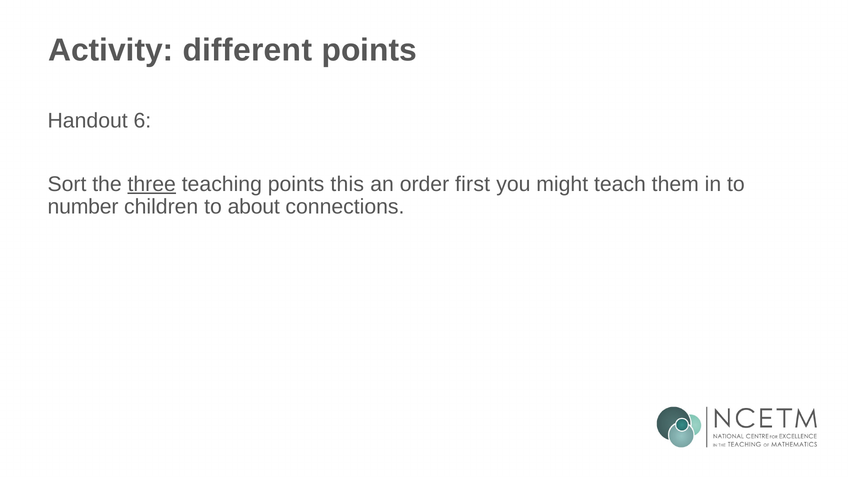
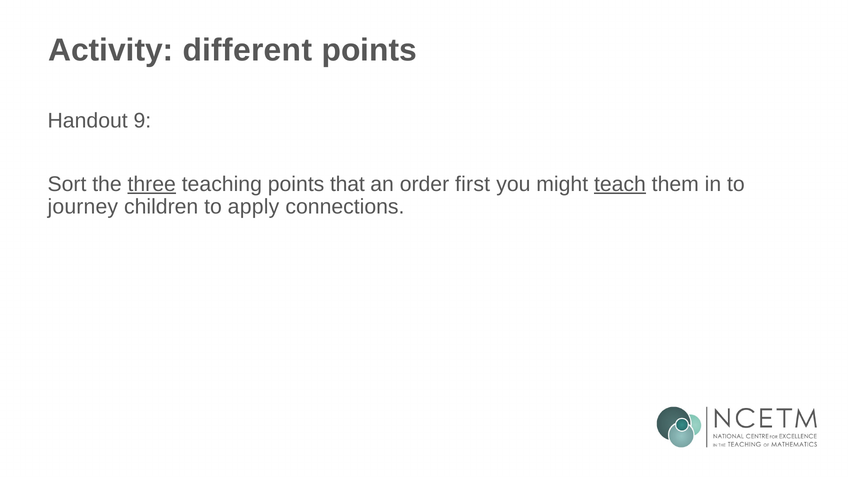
6: 6 -> 9
this: this -> that
teach underline: none -> present
number: number -> journey
about: about -> apply
